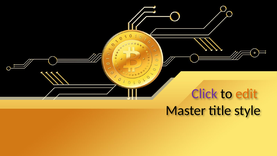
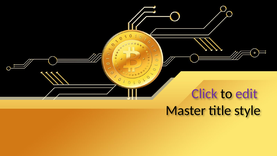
edit colour: orange -> purple
